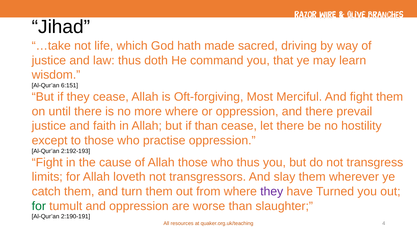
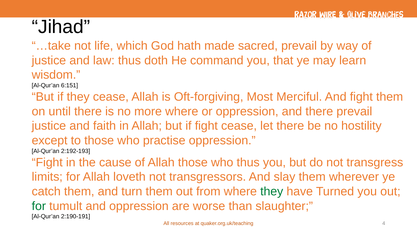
sacred driving: driving -> prevail
if than: than -> fight
they at (272, 192) colour: purple -> green
